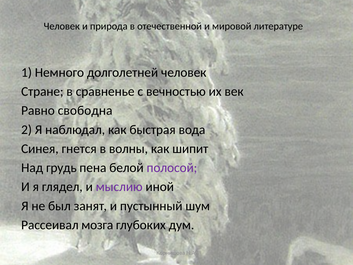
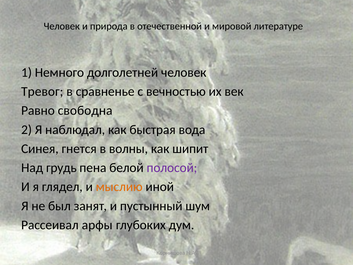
Стране: Стране -> Тревог
мыслию colour: purple -> orange
мозга: мозга -> арфы
